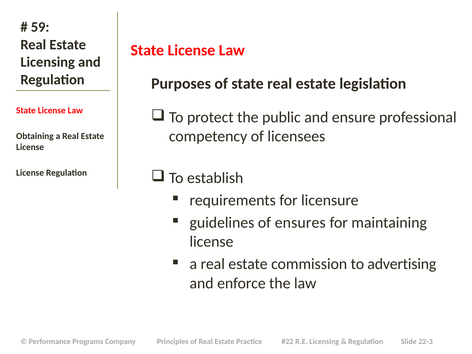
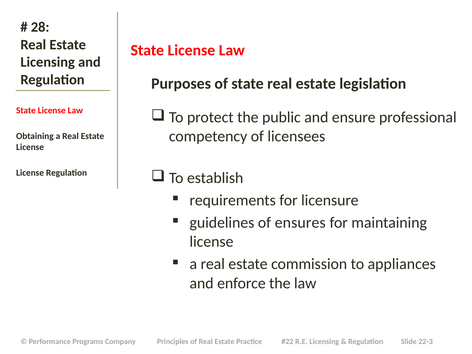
59: 59 -> 28
advertising: advertising -> appliances
